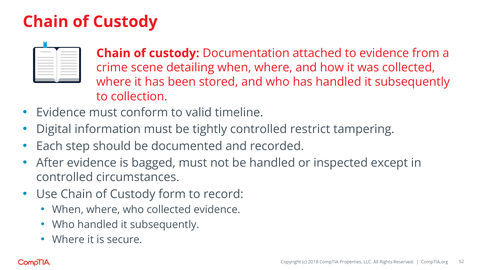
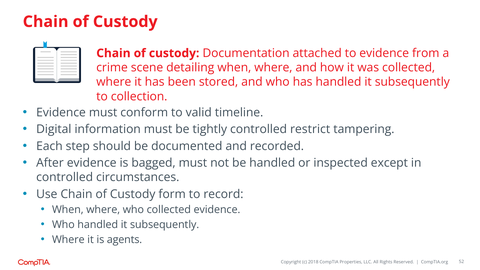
secure: secure -> agents
